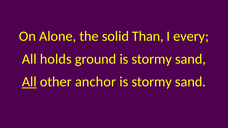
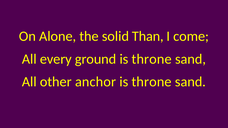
every: every -> come
holds: holds -> every
ground is stormy: stormy -> throne
All at (29, 82) underline: present -> none
stormy at (152, 82): stormy -> throne
